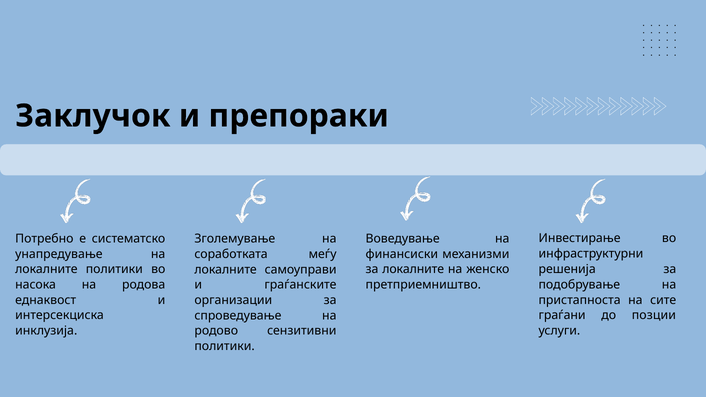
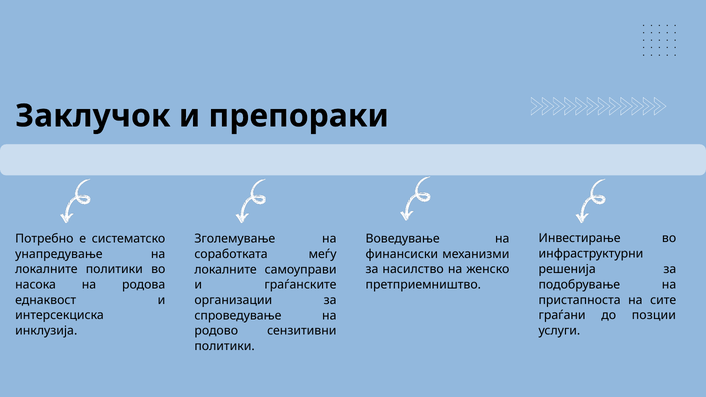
за локалните: локалните -> насилство
